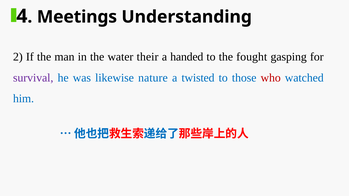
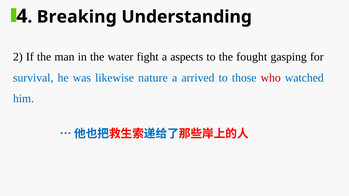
Meetings: Meetings -> Breaking
their: their -> fight
handed: handed -> aspects
survival colour: purple -> blue
twisted: twisted -> arrived
